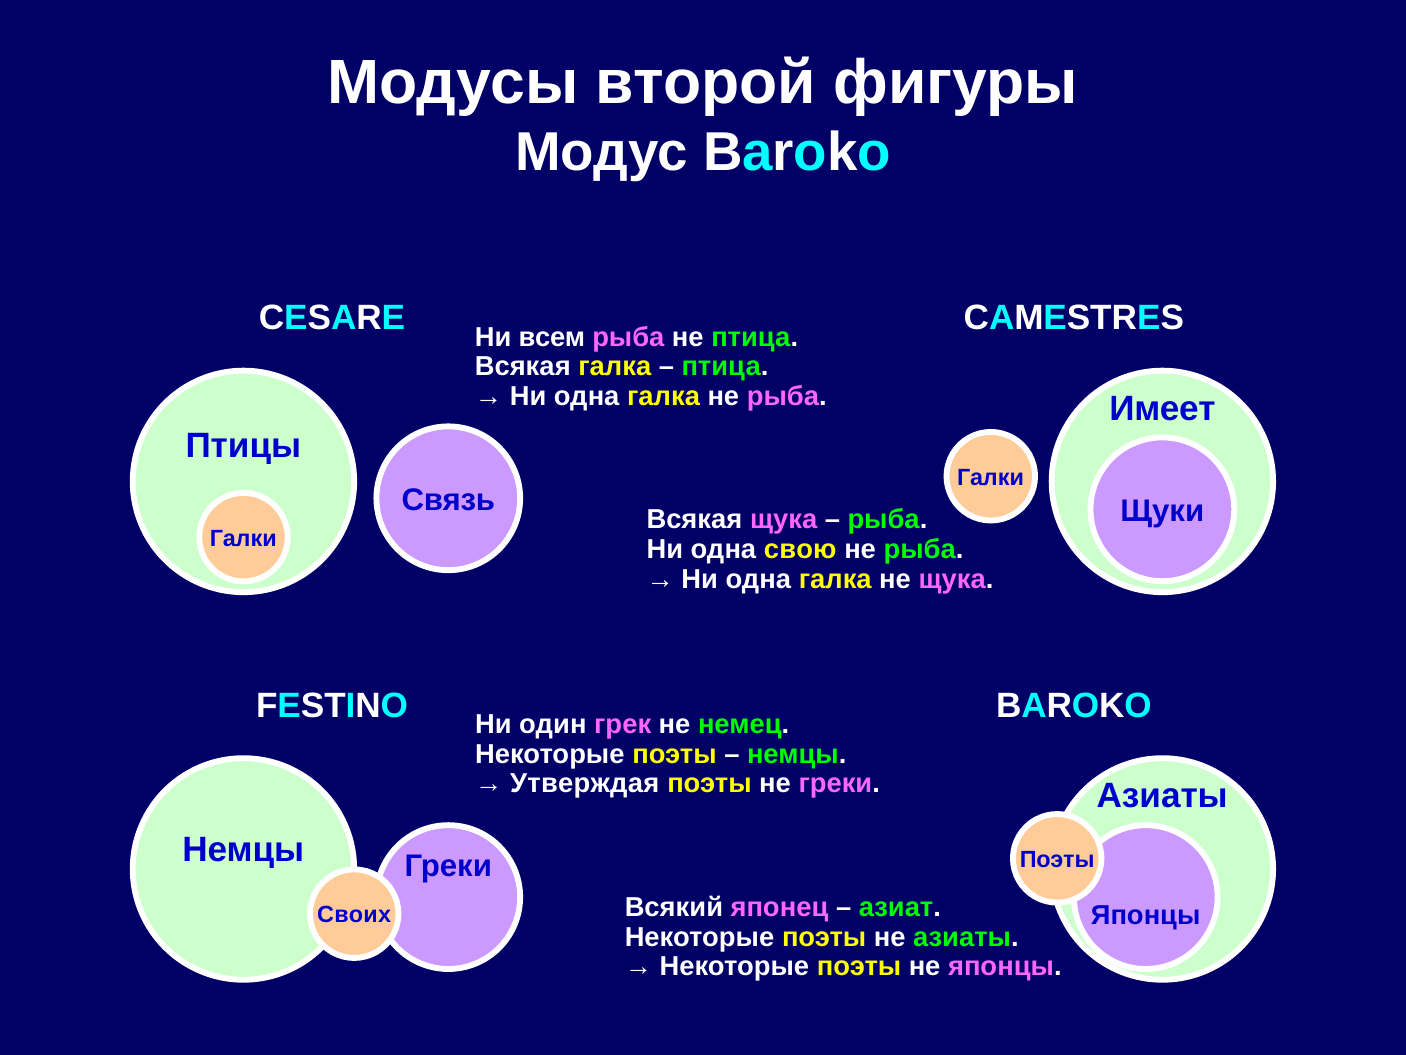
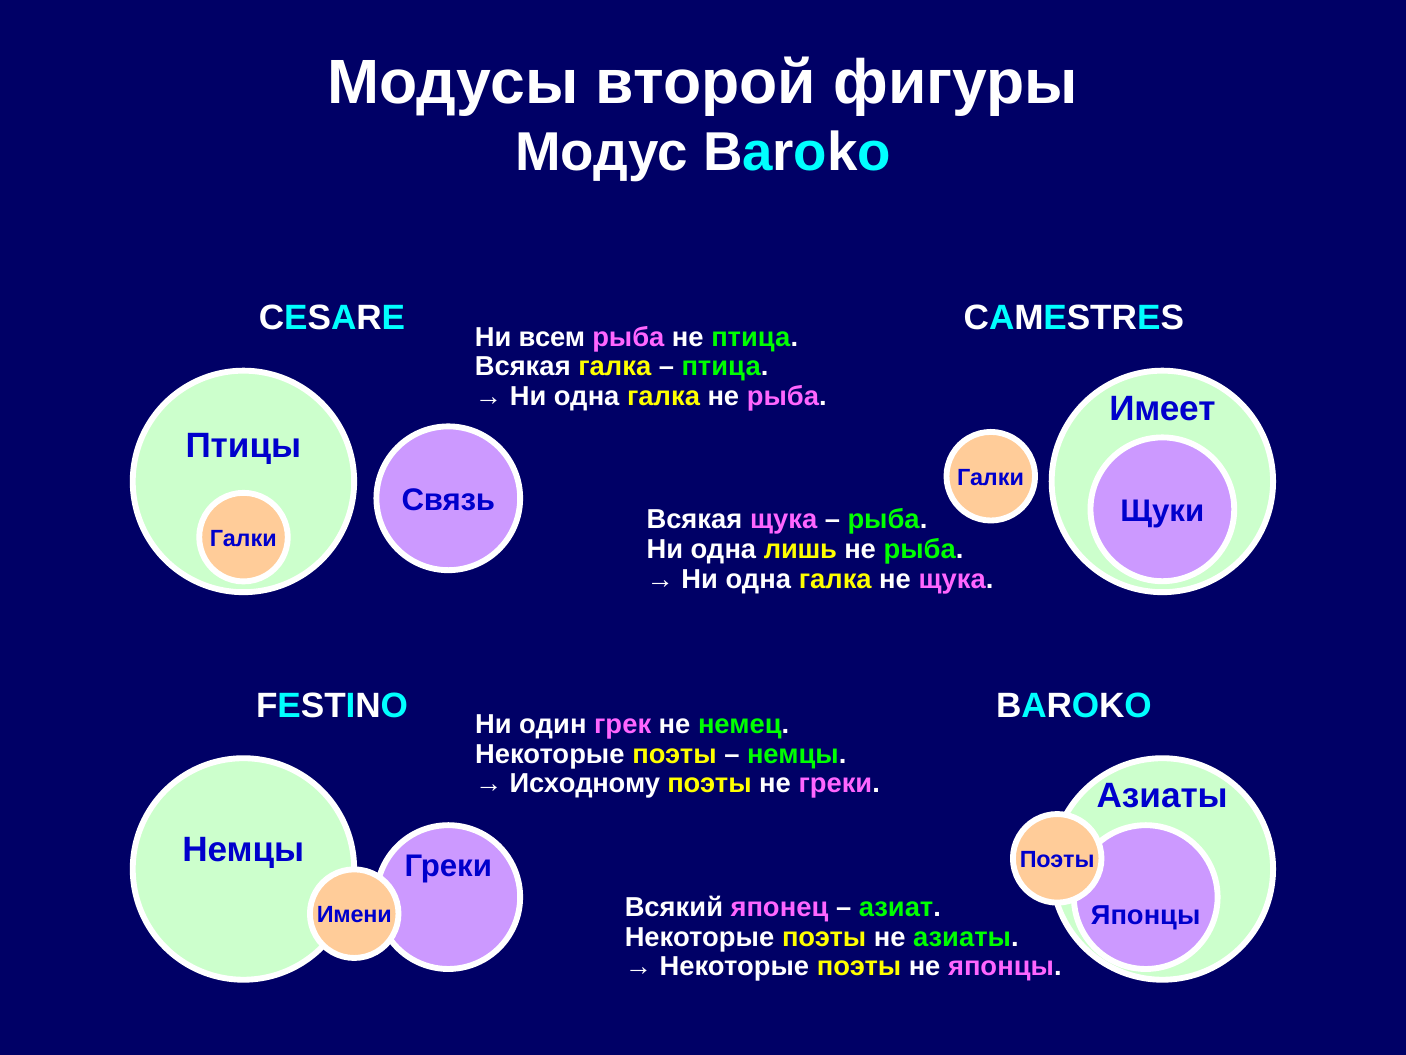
свою: свою -> лишь
Утверждая: Утверждая -> Исходному
Своих: Своих -> Имени
